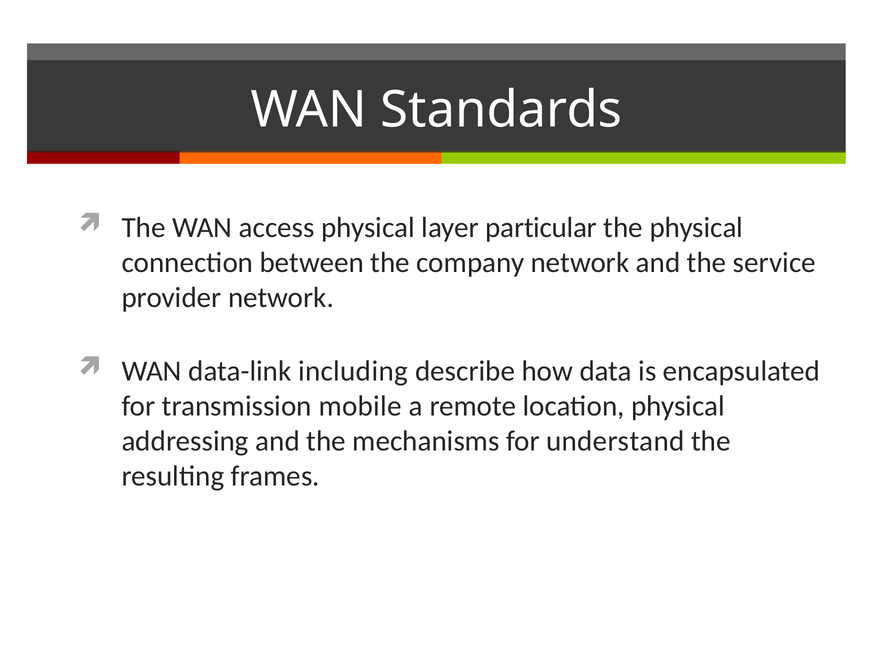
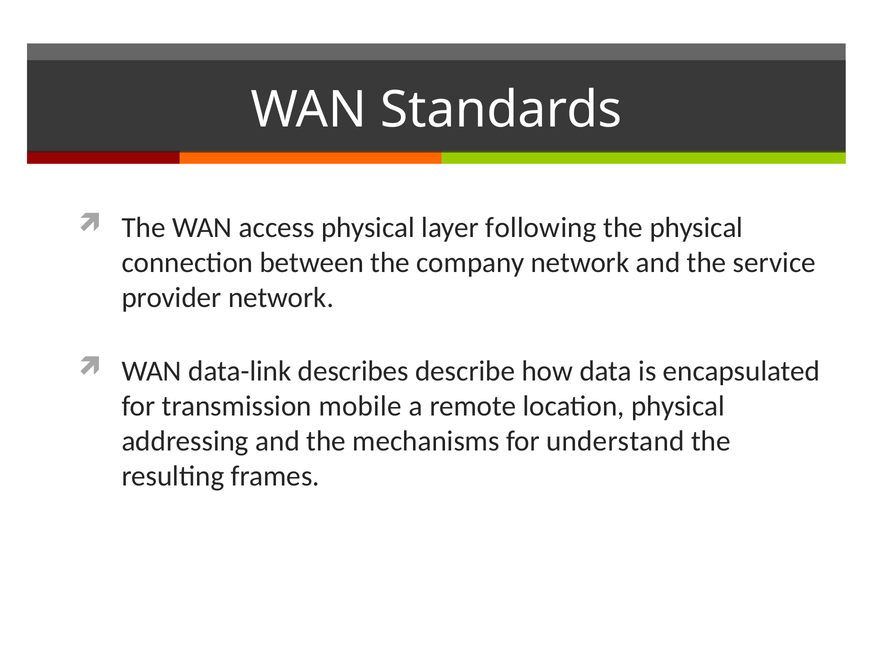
particular: particular -> following
including: including -> describes
